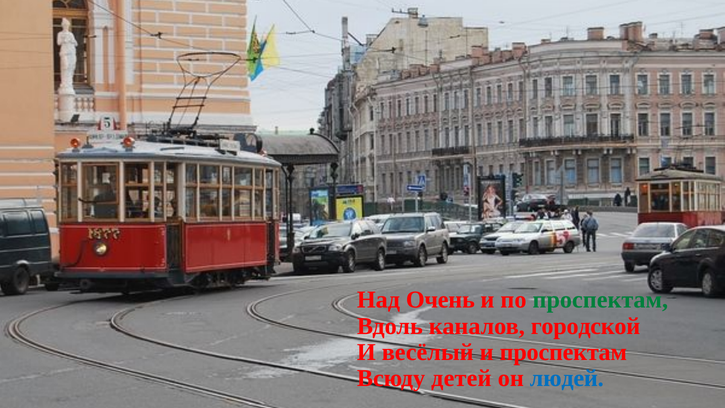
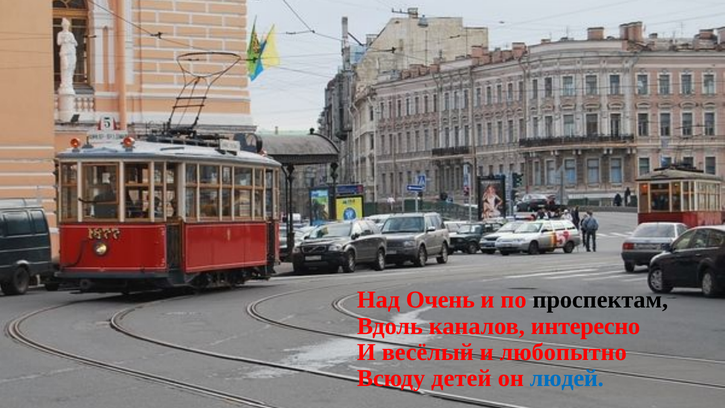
проспектам at (600, 300) colour: green -> black
городской: городской -> интересно
и проспектам: проспектам -> любопытно
